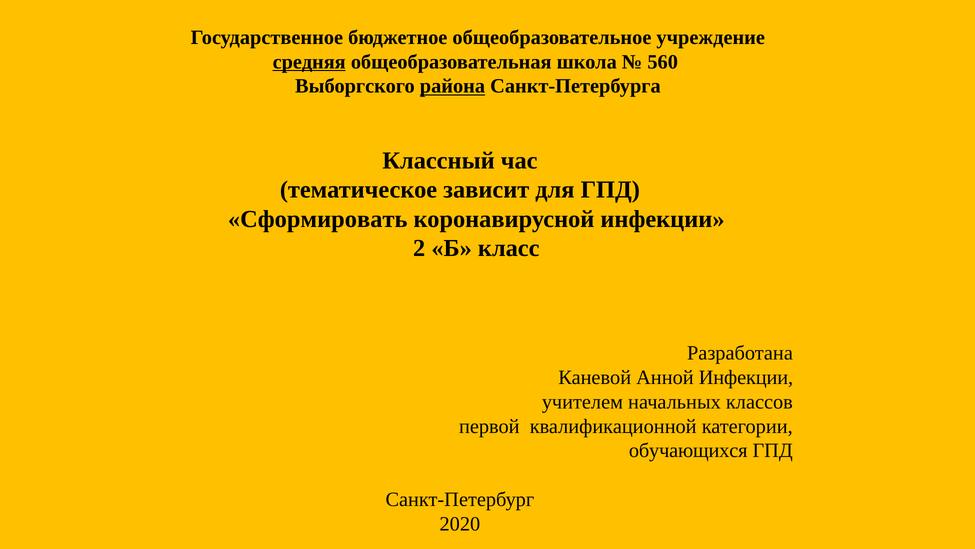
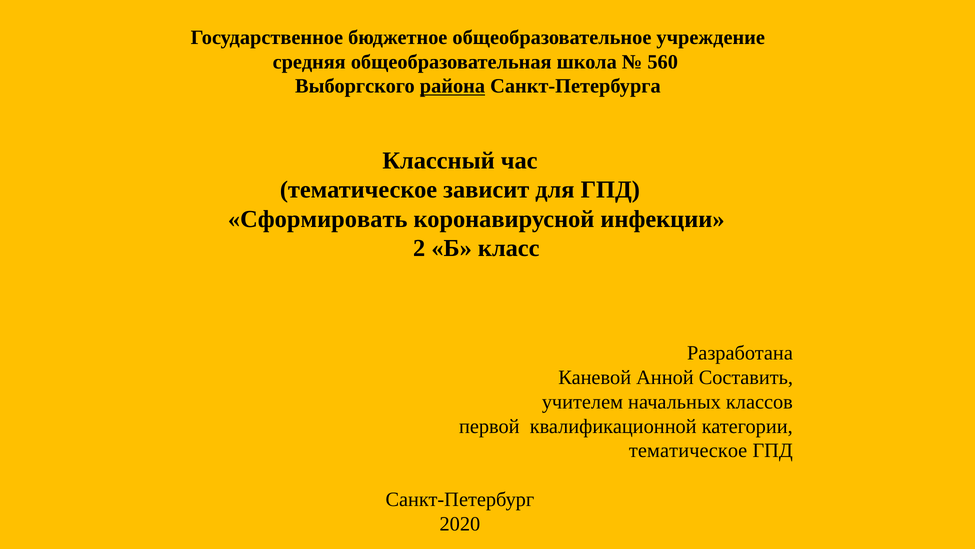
средняя underline: present -> none
Анной Инфекции: Инфекции -> Составить
обучающихся at (688, 450): обучающихся -> тематическое
